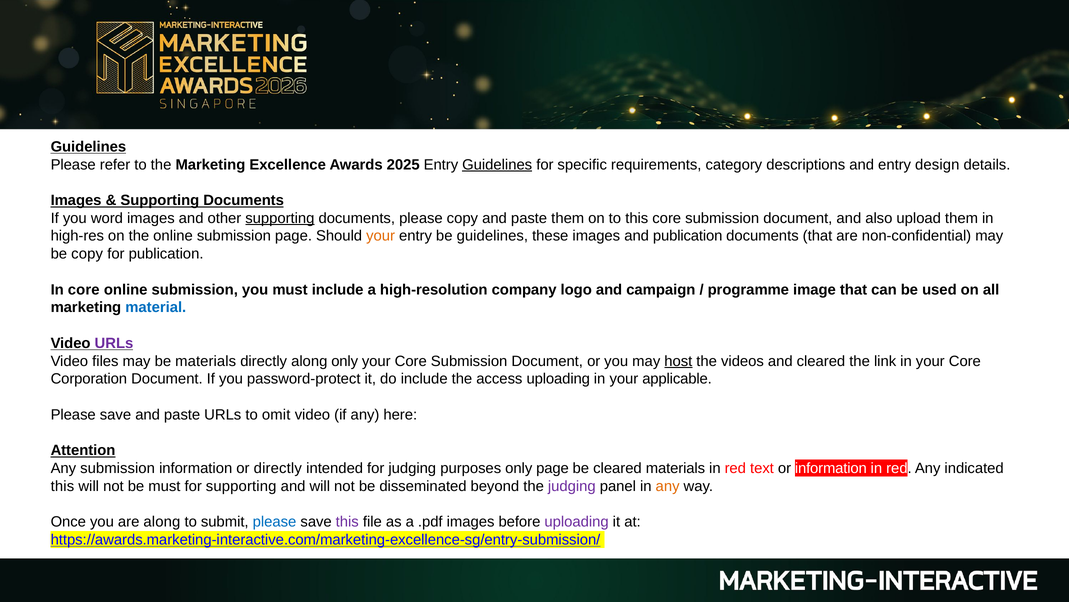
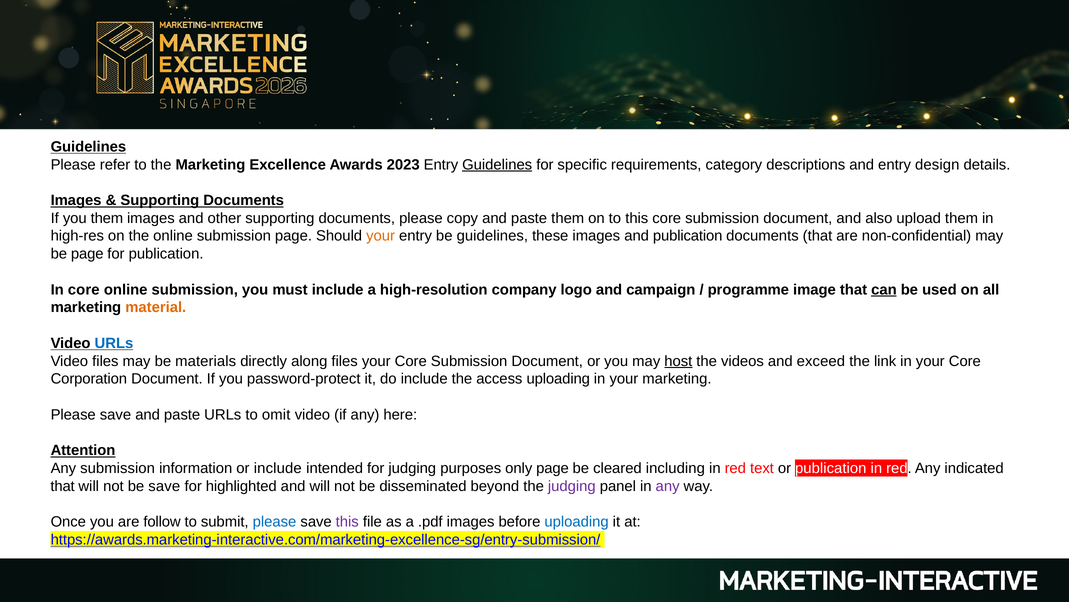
2025: 2025 -> 2023
you word: word -> them
supporting at (280, 218) underline: present -> none
be copy: copy -> page
can underline: none -> present
material colour: blue -> orange
URLs at (114, 343) colour: purple -> blue
along only: only -> files
and cleared: cleared -> exceed
your applicable: applicable -> marketing
or directly: directly -> include
cleared materials: materials -> including
or information: information -> publication
this at (62, 486): this -> that
be must: must -> save
for supporting: supporting -> highlighted
any at (668, 486) colour: orange -> purple
are along: along -> follow
uploading at (577, 521) colour: purple -> blue
